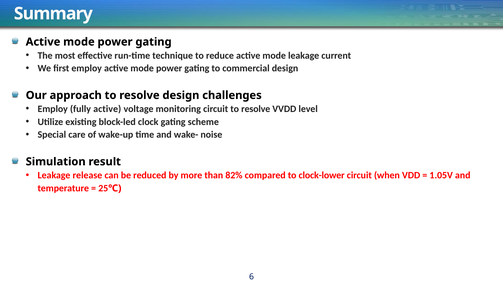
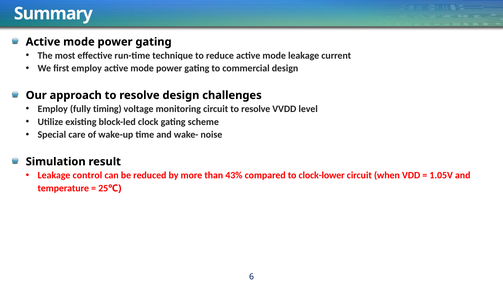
fully active: active -> timing
release: release -> control
82%: 82% -> 43%
